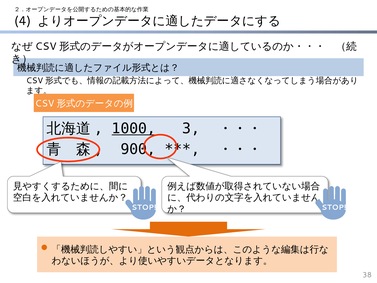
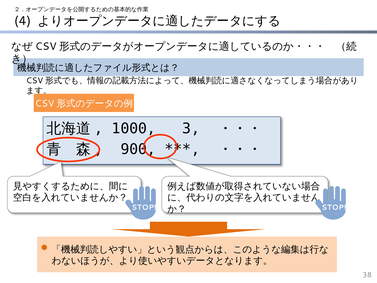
1000 underline: present -> none
